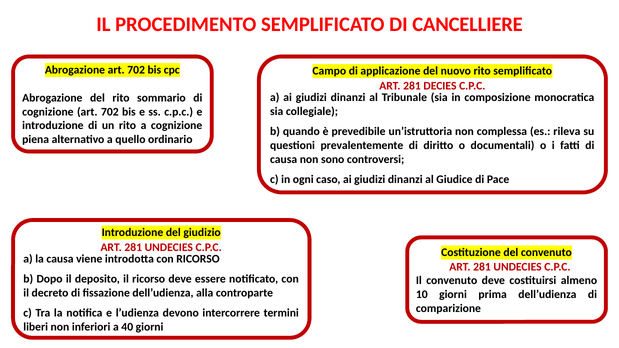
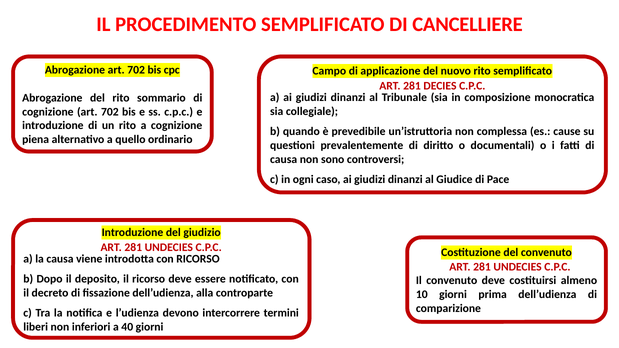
rileva: rileva -> cause
